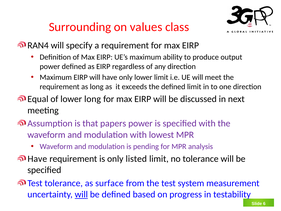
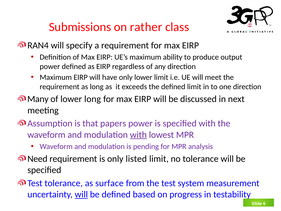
Surrounding: Surrounding -> Submissions
values: values -> rather
Equal: Equal -> Many
with at (138, 135) underline: none -> present
Have at (37, 159): Have -> Need
